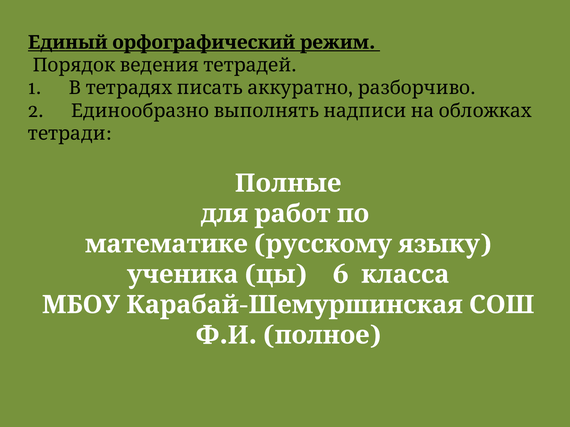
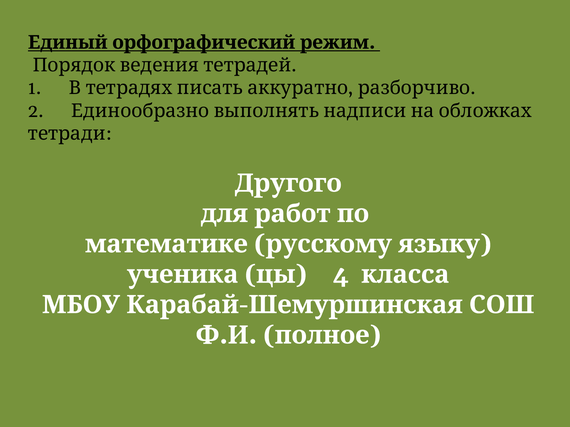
Полные: Полные -> Другого
6: 6 -> 4
